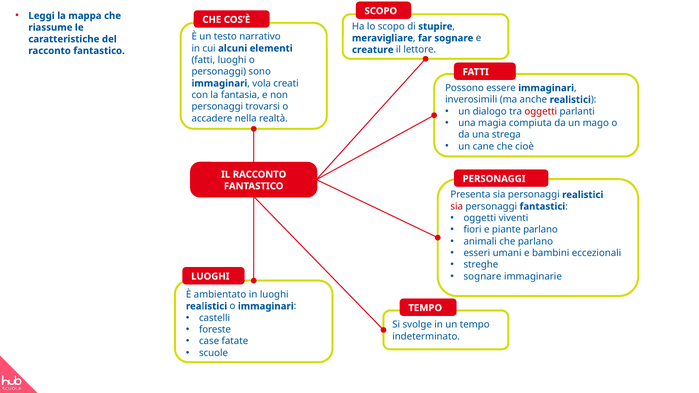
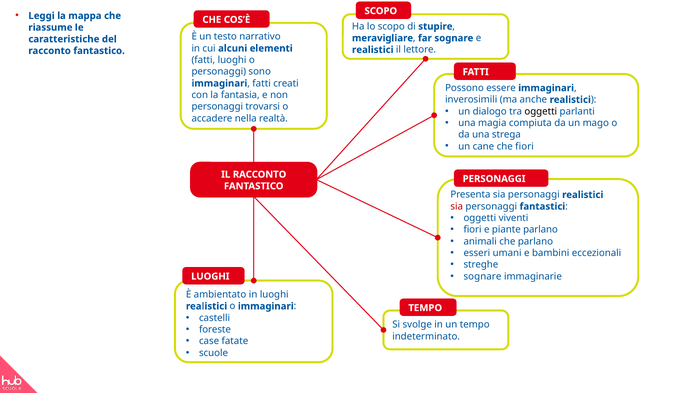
creature at (373, 50): creature -> realistici
immaginari vola: vola -> fatti
oggetti at (541, 111) colour: red -> black
che cioè: cioè -> fiori
